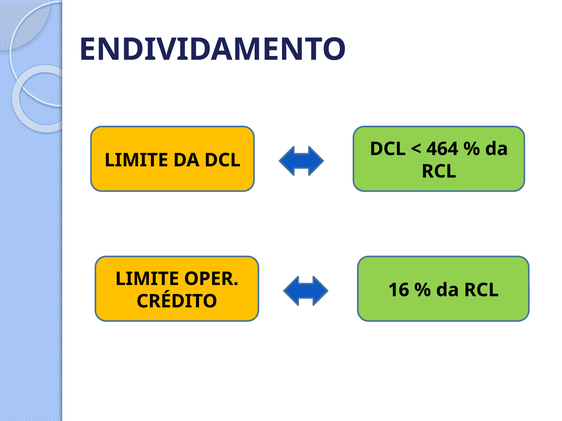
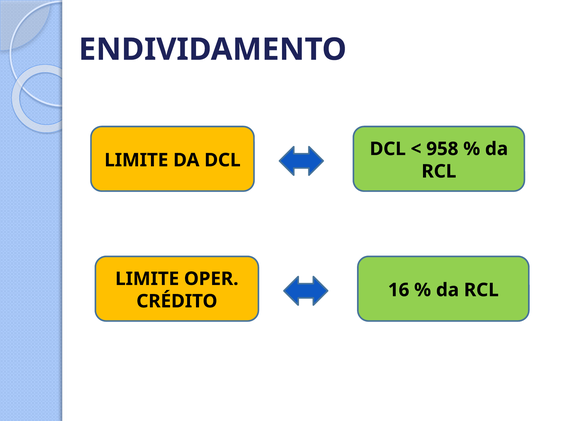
464: 464 -> 958
